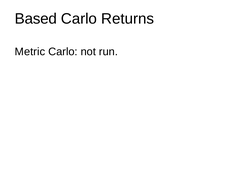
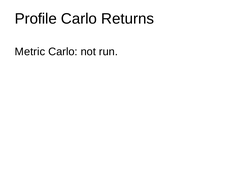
Based: Based -> Profile
